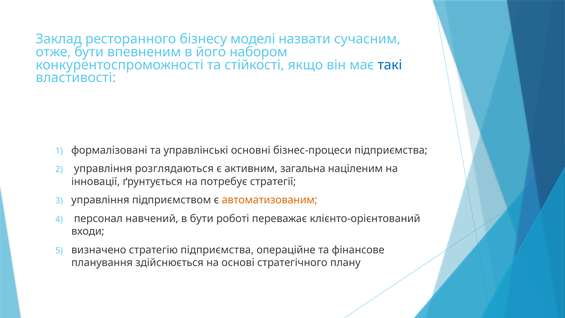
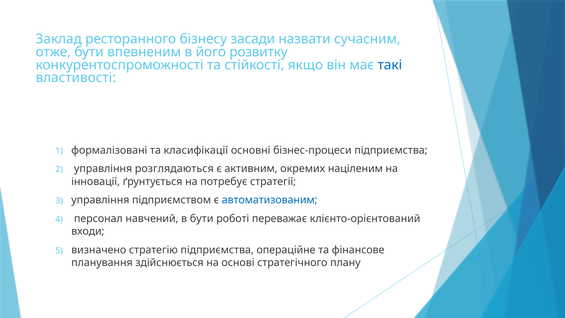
моделі: моделі -> засади
набором: набором -> розвитку
управлінські: управлінські -> класифікації
загальна: загальна -> окремих
автоматизованим colour: orange -> blue
